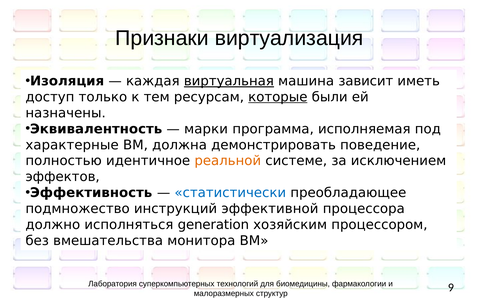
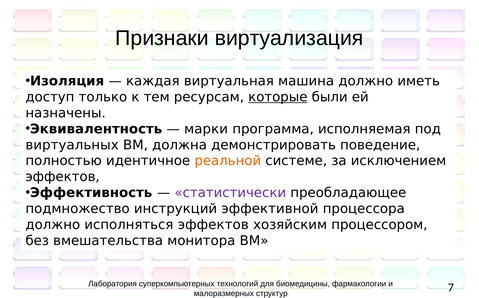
виртуальная underline: present -> none
машина зависит: зависит -> должно
характерные: характерные -> виртуальных
статистически colour: blue -> purple
исполняться generation: generation -> эффектов
9: 9 -> 7
